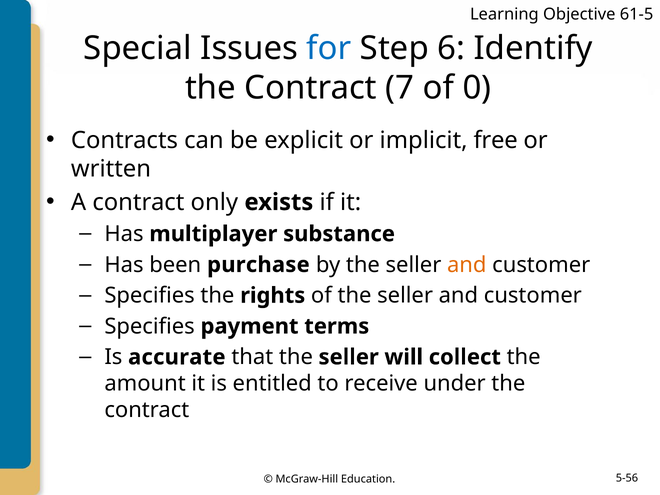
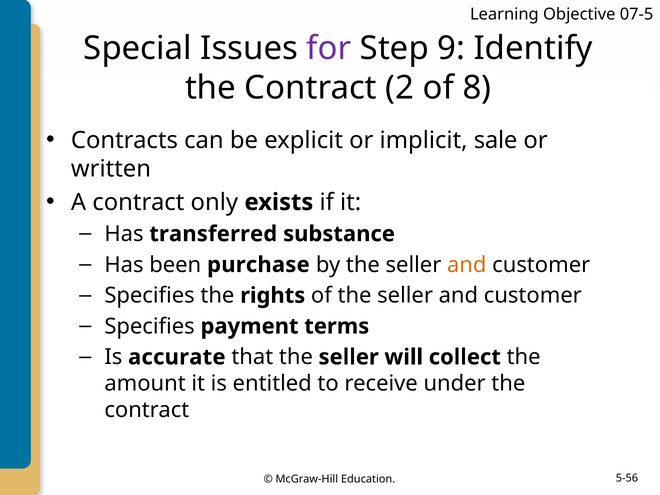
61-5: 61-5 -> 07-5
for colour: blue -> purple
6: 6 -> 9
7: 7 -> 2
0: 0 -> 8
free: free -> sale
multiplayer: multiplayer -> transferred
